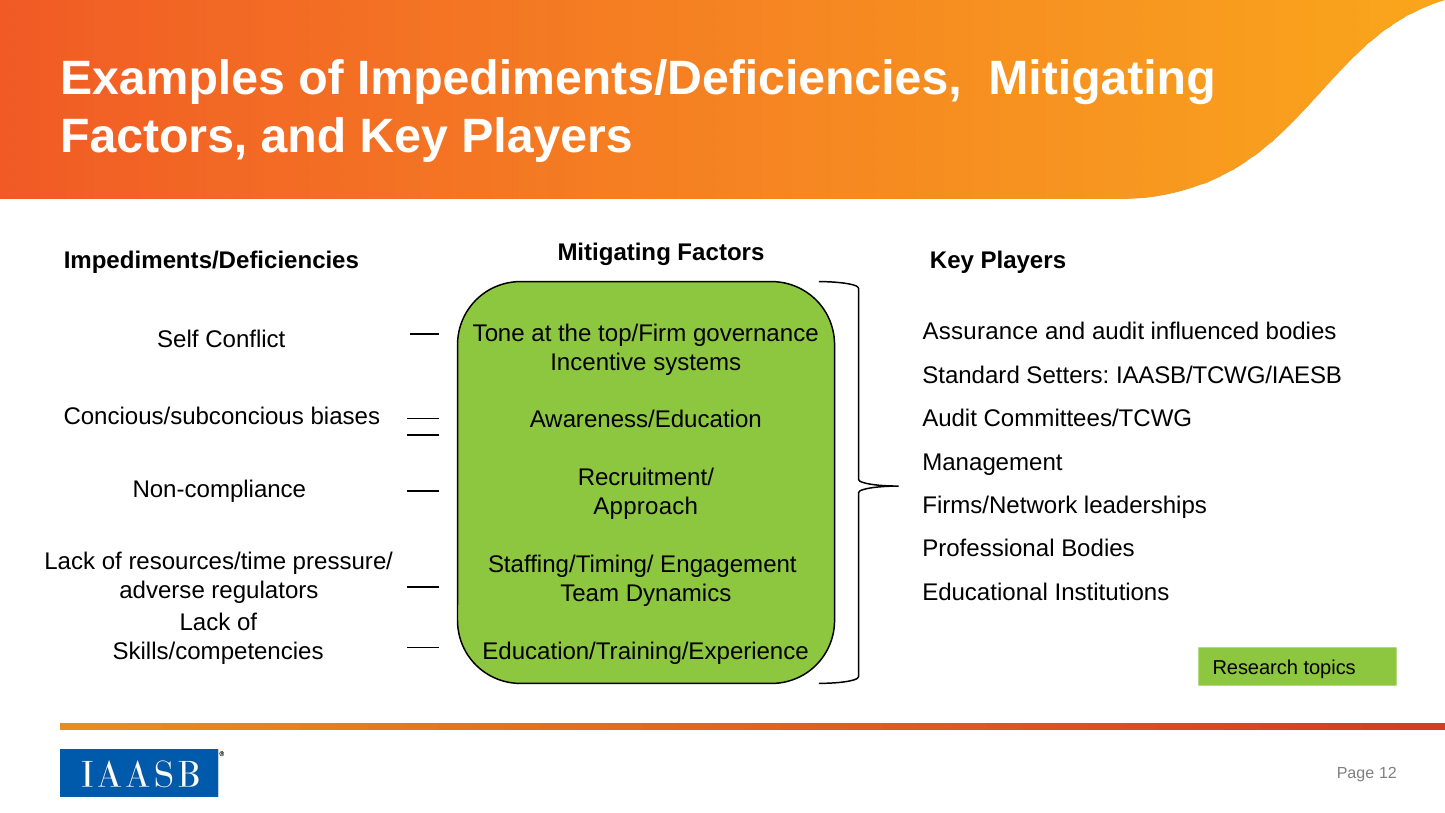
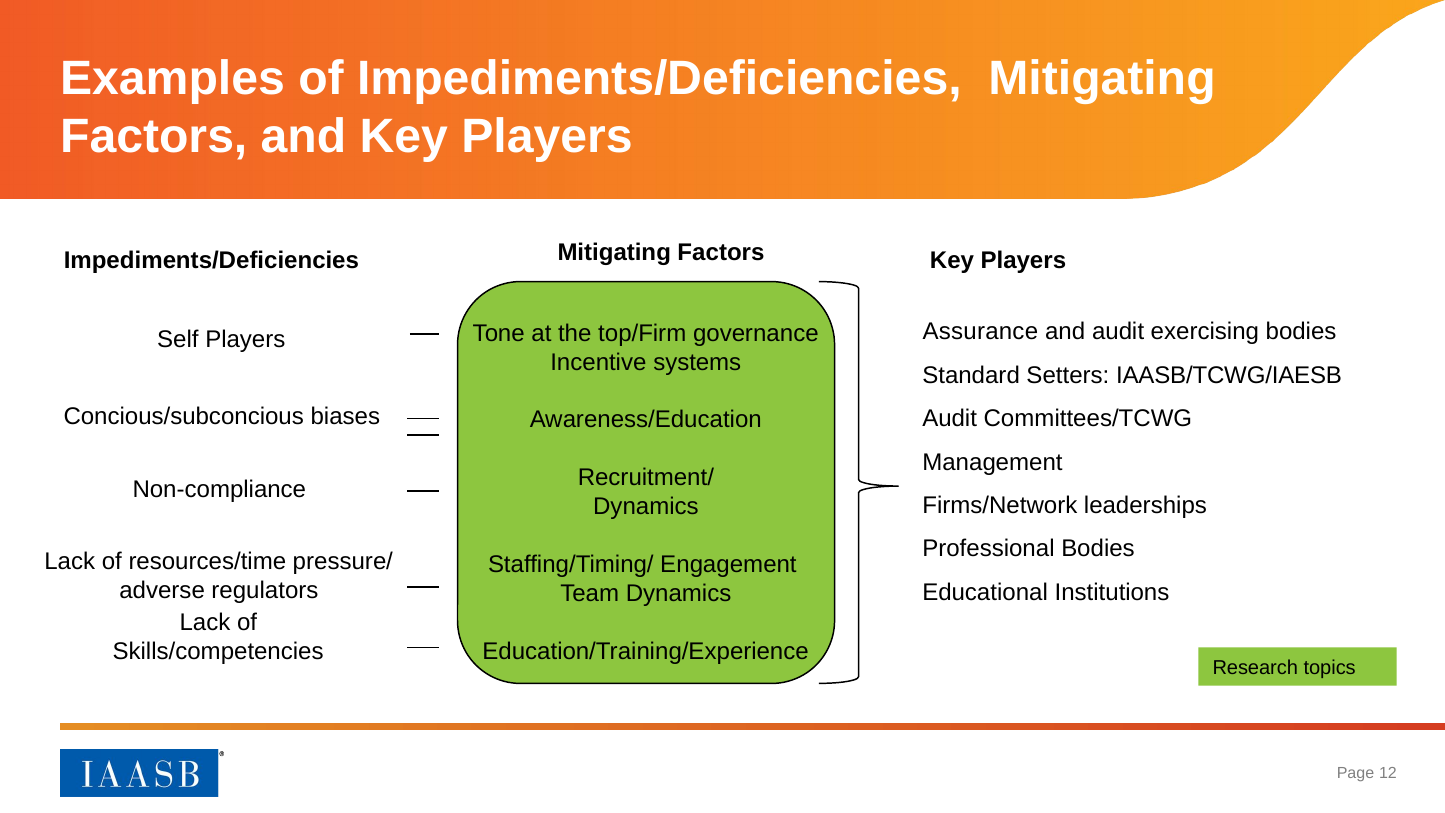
influenced: influenced -> exercising
Self Conflict: Conflict -> Players
Approach at (646, 507): Approach -> Dynamics
